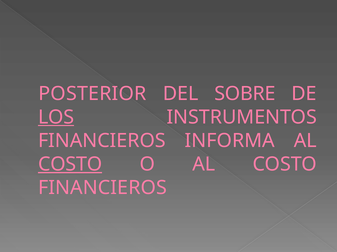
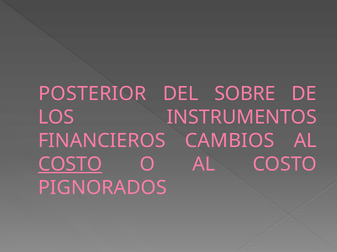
LOS underline: present -> none
INFORMA: INFORMA -> CAMBIOS
FINANCIEROS at (102, 188): FINANCIEROS -> PIGNORADOS
